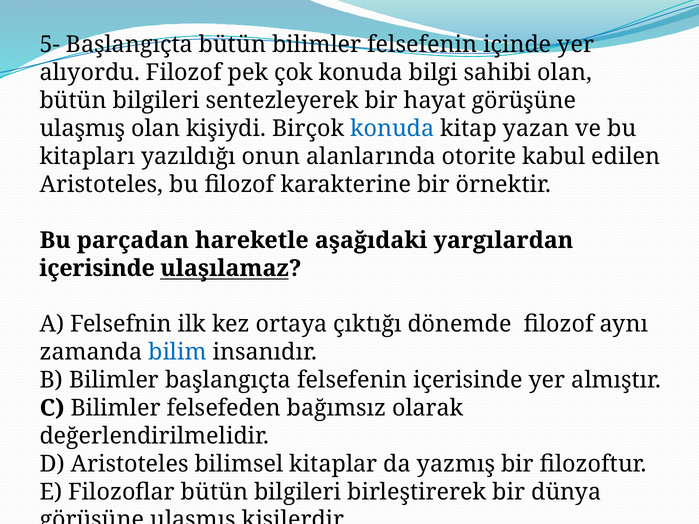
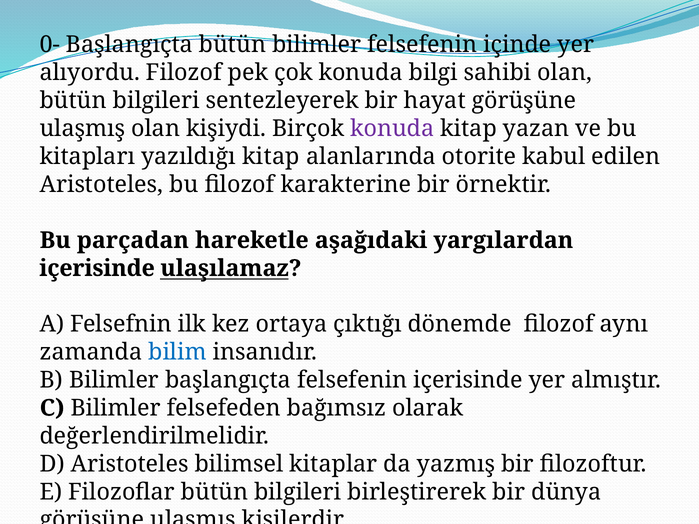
5-: 5- -> 0-
konuda at (392, 129) colour: blue -> purple
yazıldığı onun: onun -> kitap
